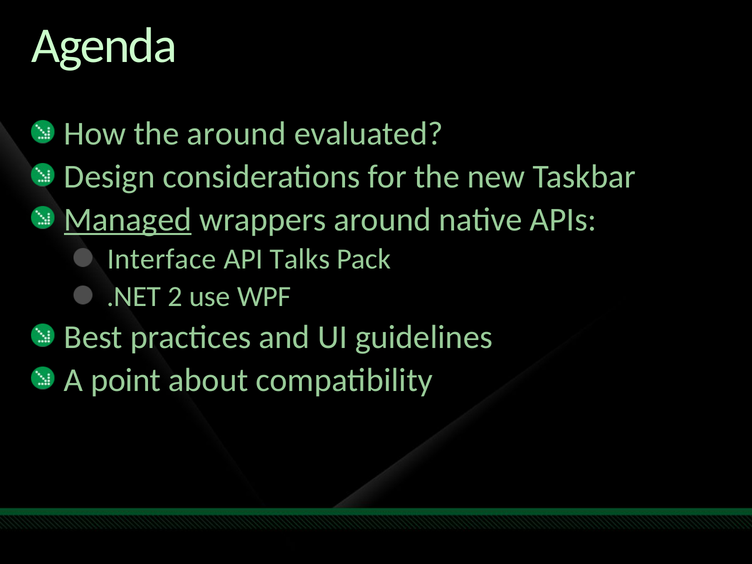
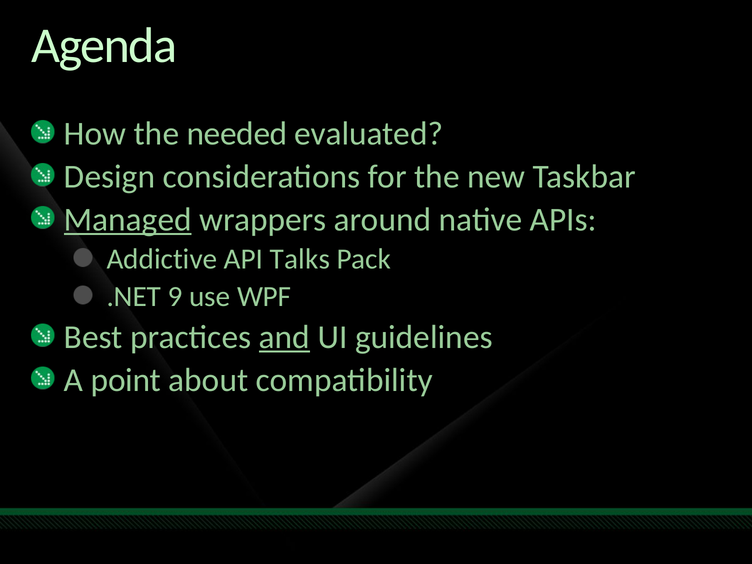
the around: around -> needed
Interface: Interface -> Addictive
2: 2 -> 9
and underline: none -> present
